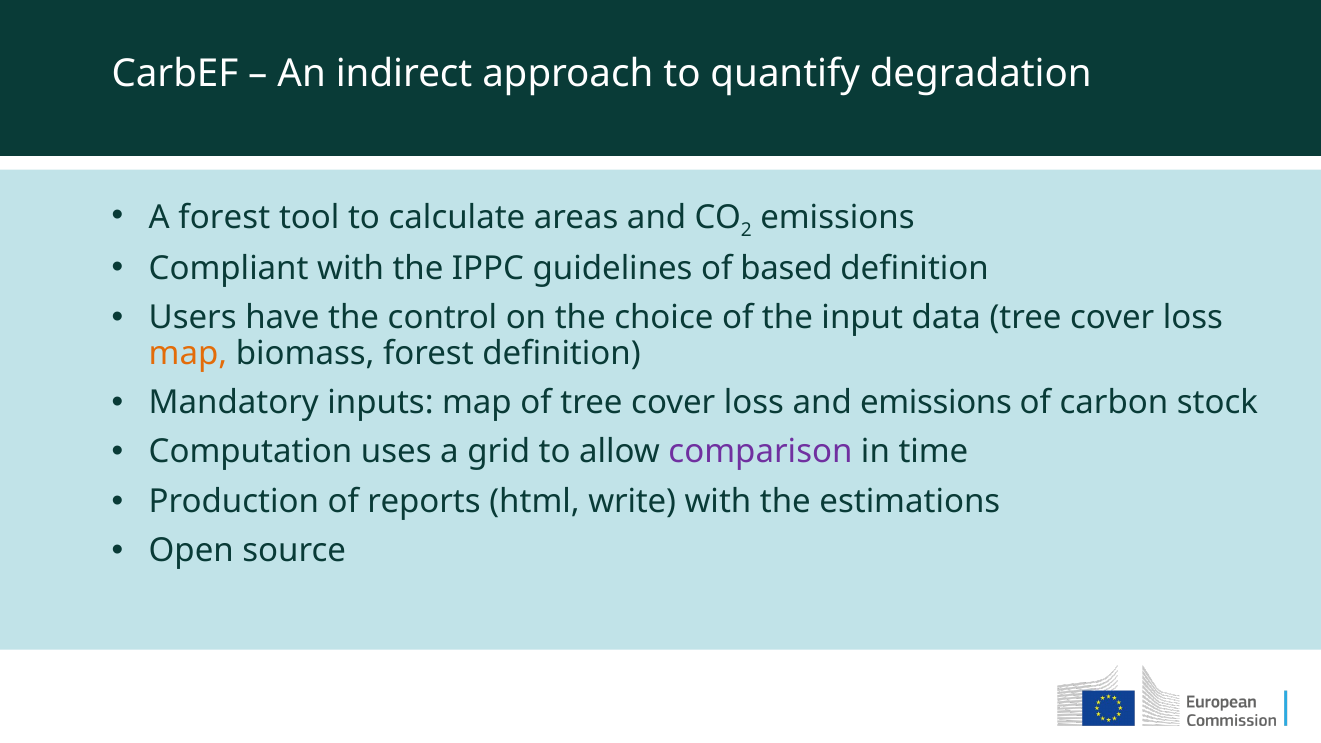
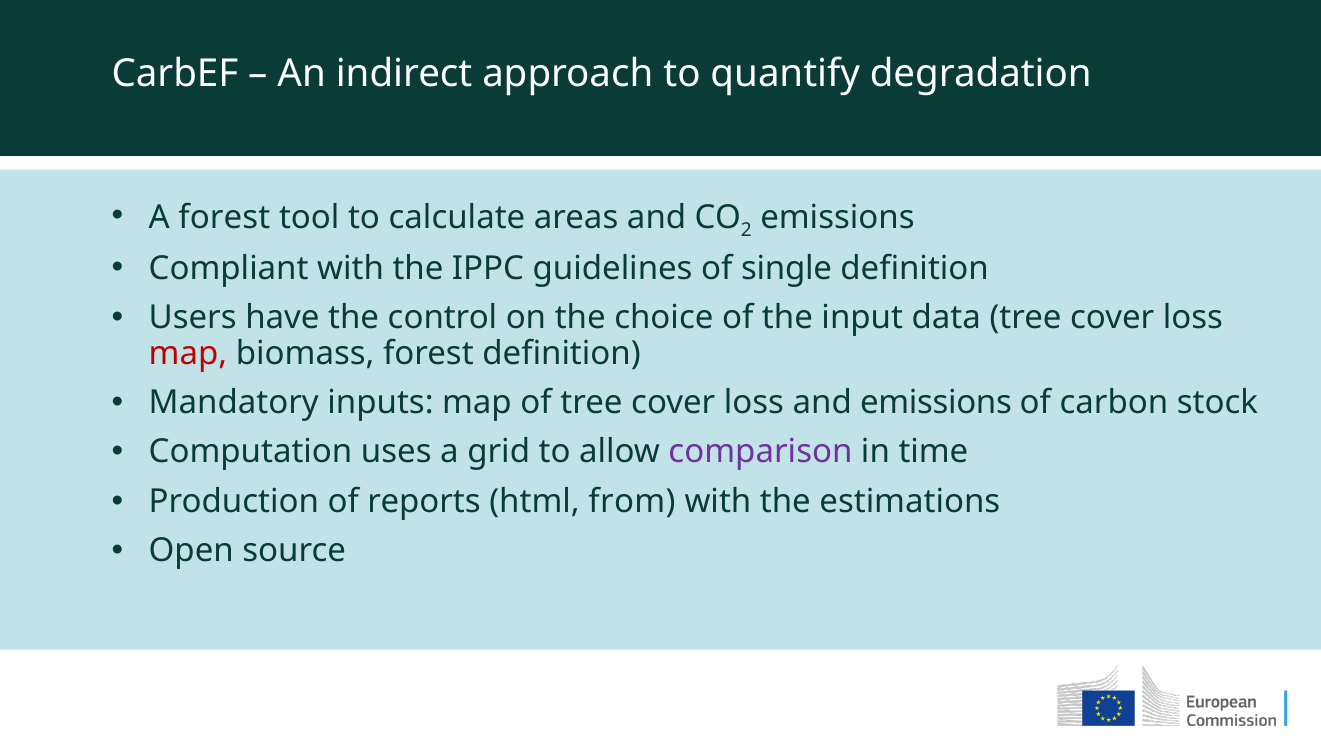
based: based -> single
map at (188, 353) colour: orange -> red
write: write -> from
